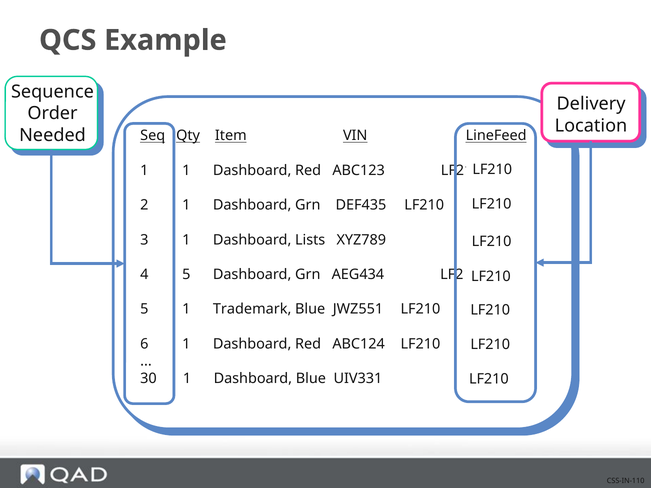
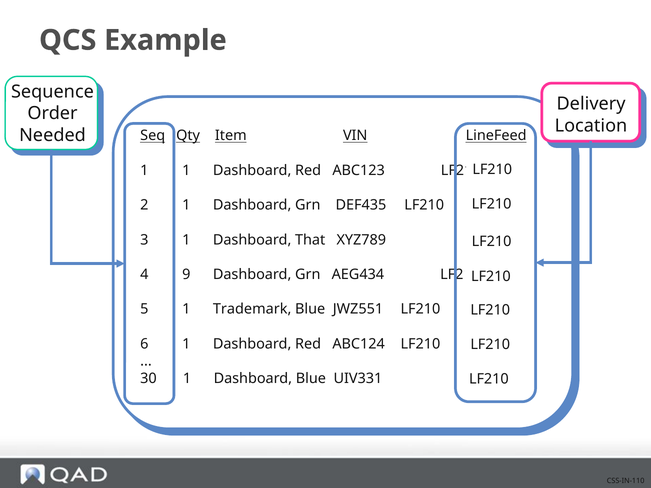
Lists: Lists -> That
4 5: 5 -> 9
